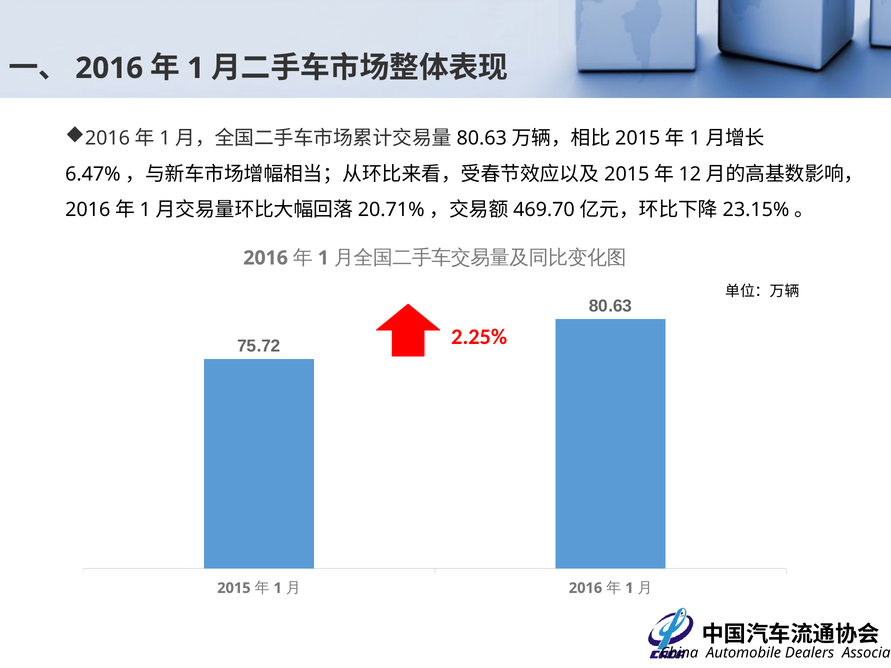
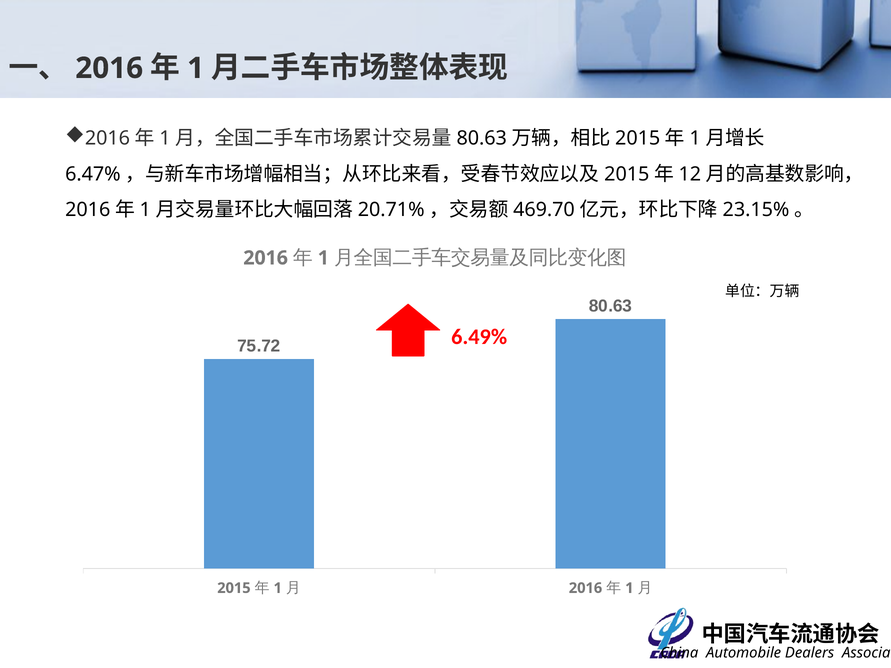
2.25%: 2.25% -> 6.49%
